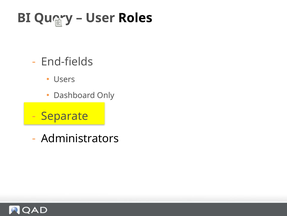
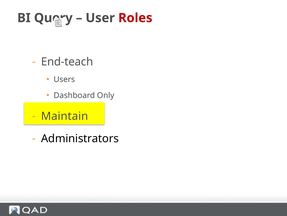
Roles colour: black -> red
End-fields: End-fields -> End-teach
Separate: Separate -> Maintain
